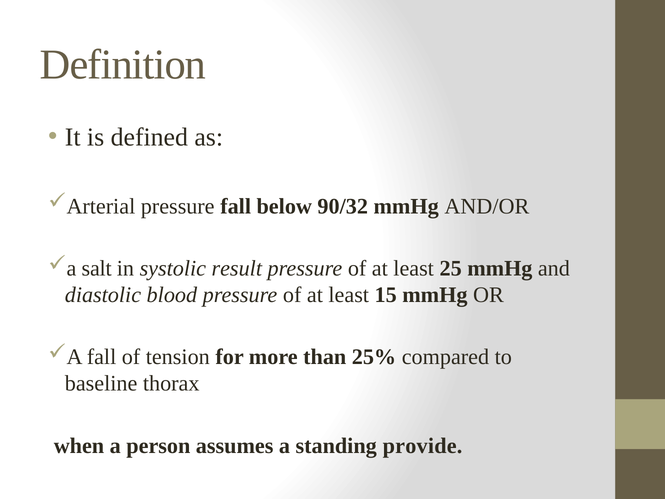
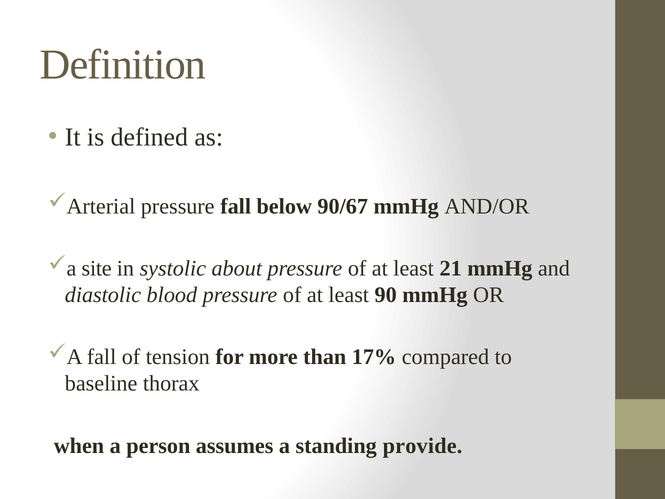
90/32: 90/32 -> 90/67
salt: salt -> site
result: result -> about
25: 25 -> 21
15: 15 -> 90
25%: 25% -> 17%
